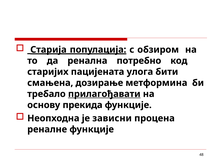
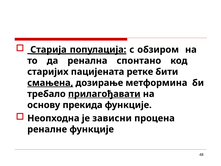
потребно: потребно -> спонтано
улога: улога -> ретке
смањена underline: none -> present
